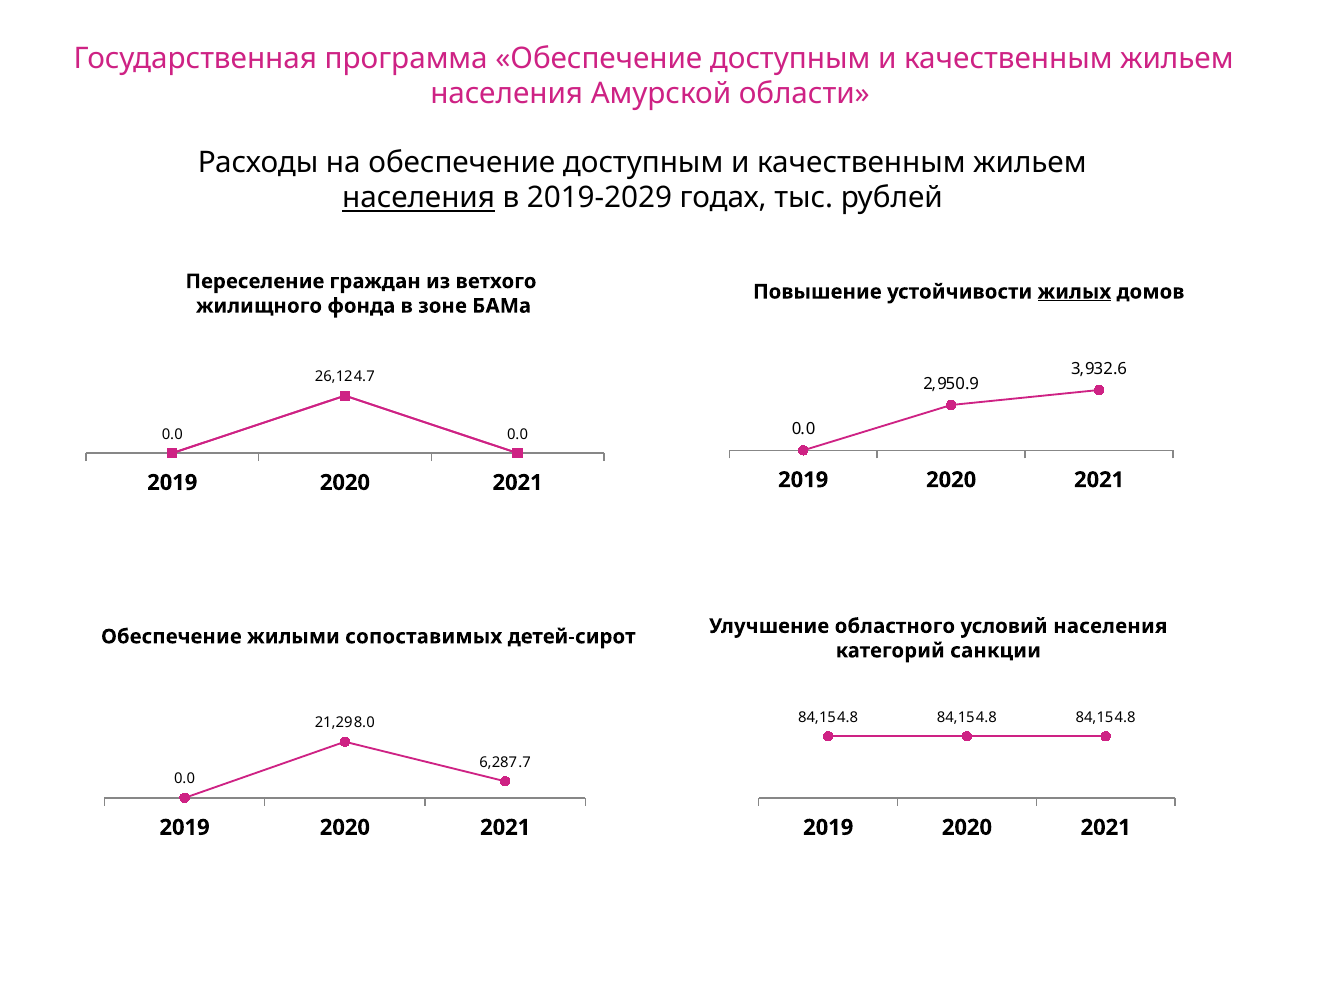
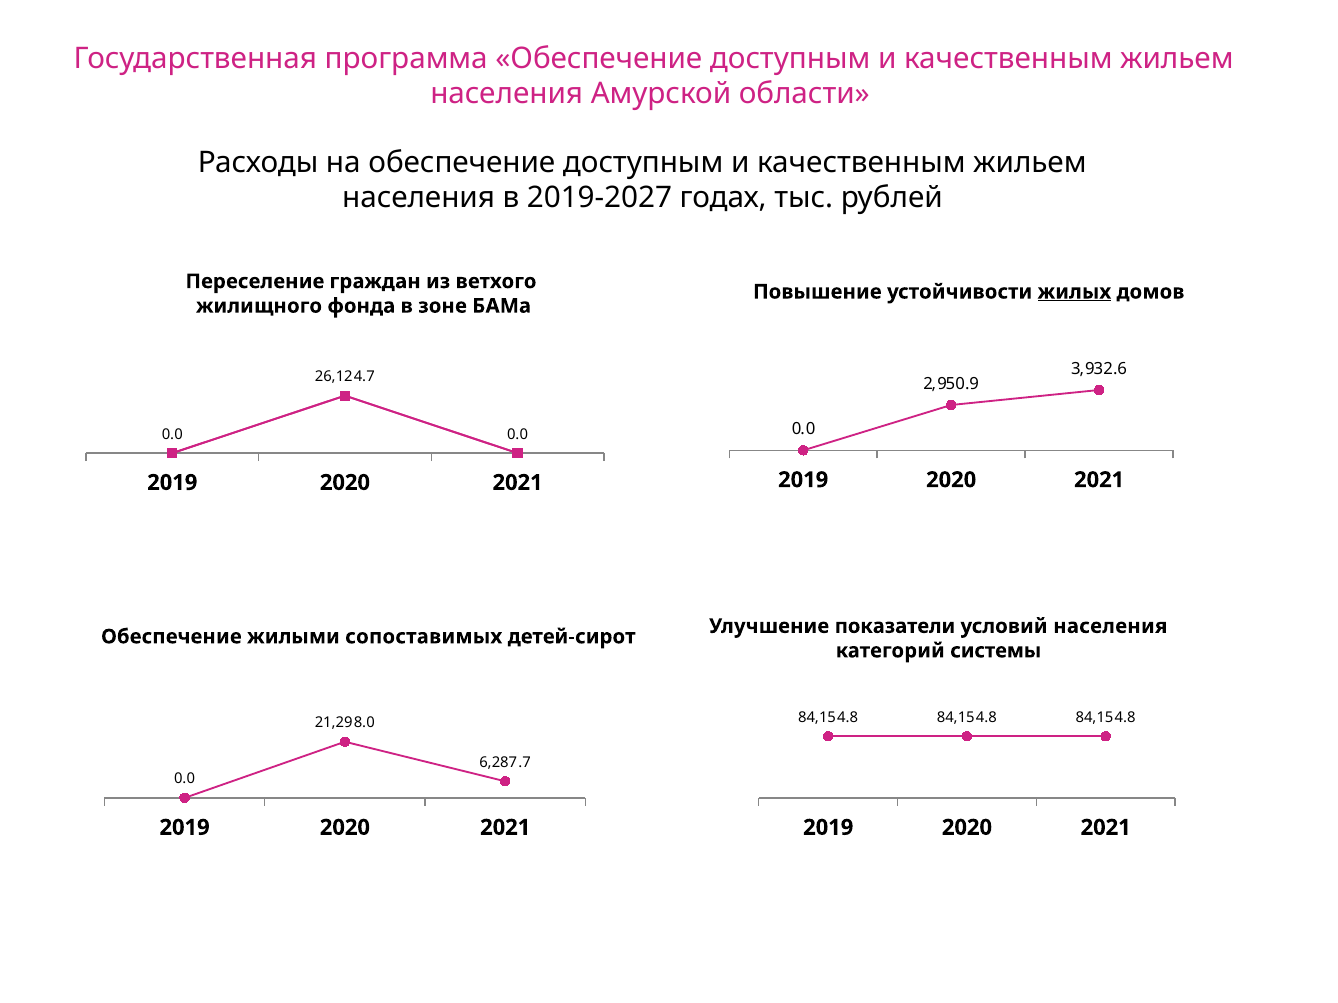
населения at (419, 198) underline: present -> none
2019-2029: 2019-2029 -> 2019-2027
областного: областного -> показатели
санкции: санкции -> системы
